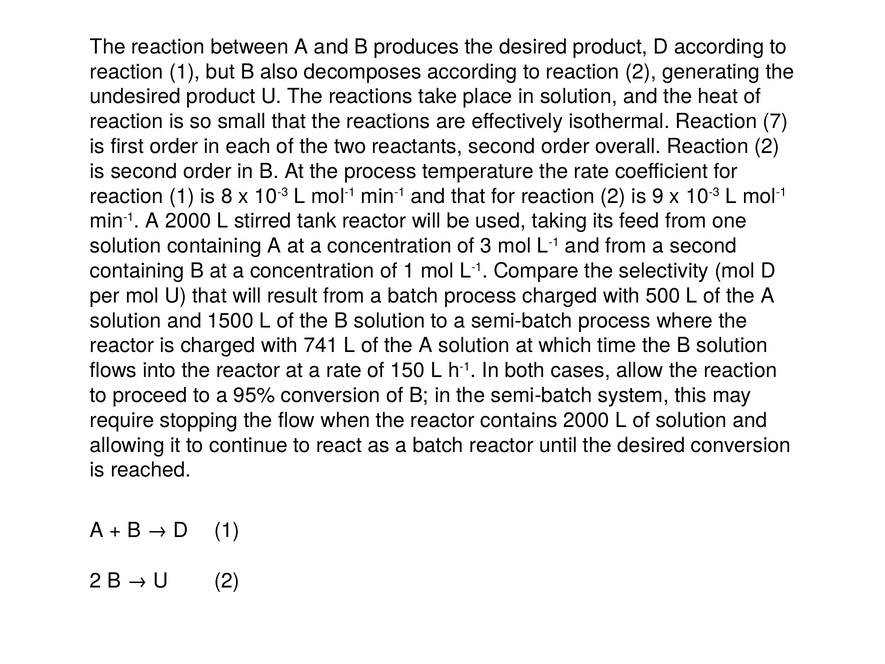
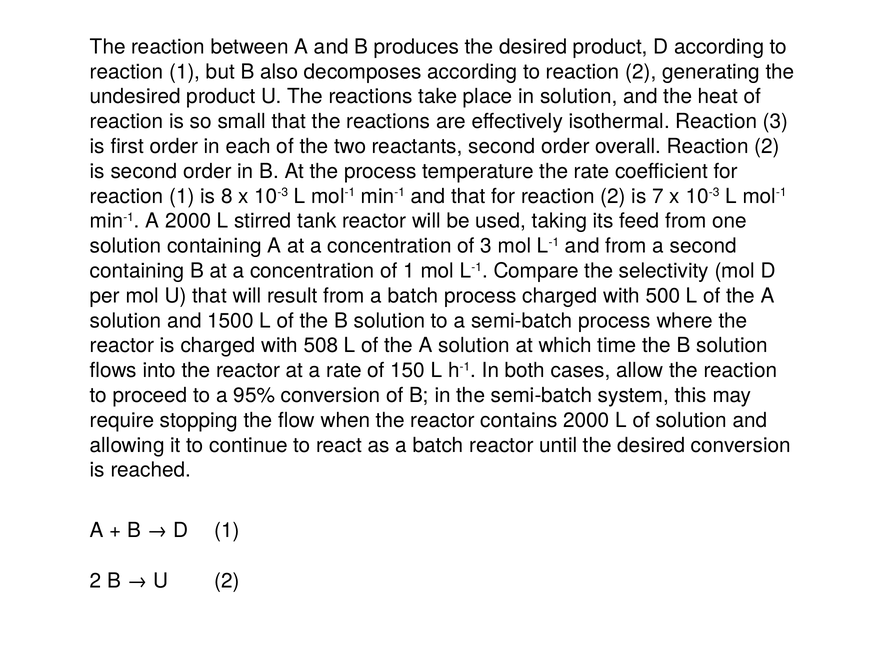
Reaction 7: 7 -> 3
9: 9 -> 7
741: 741 -> 508
